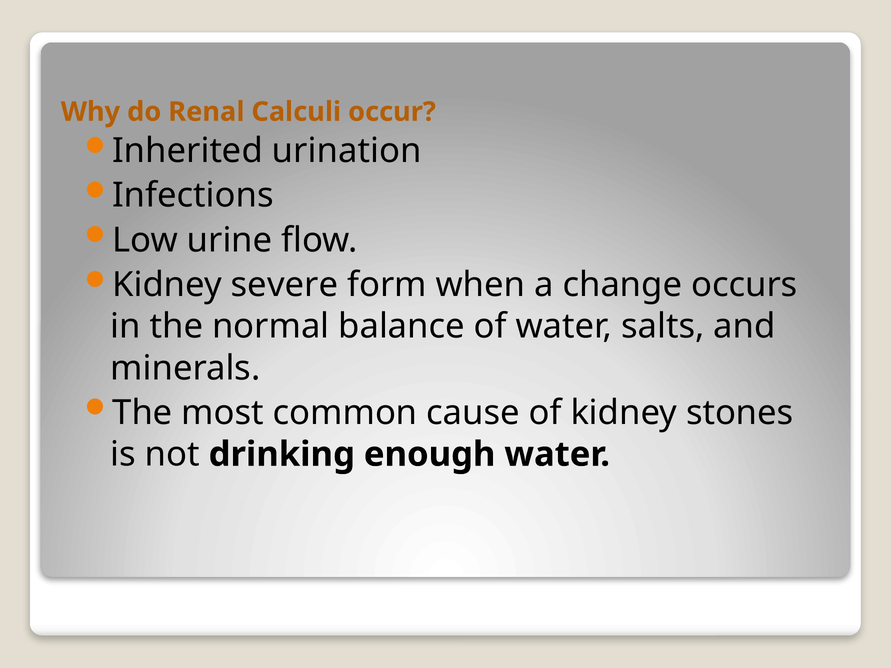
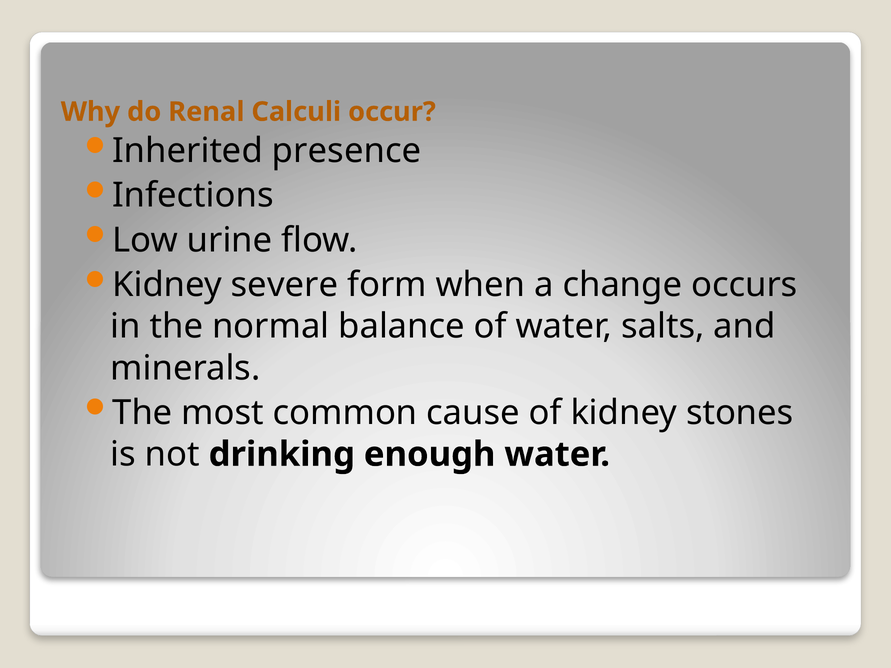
urination: urination -> presence
